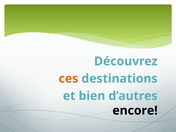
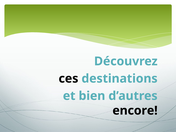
ces colour: orange -> black
